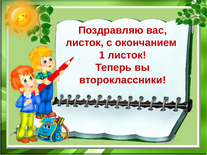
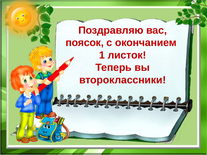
листок at (85, 43): листок -> поясок
